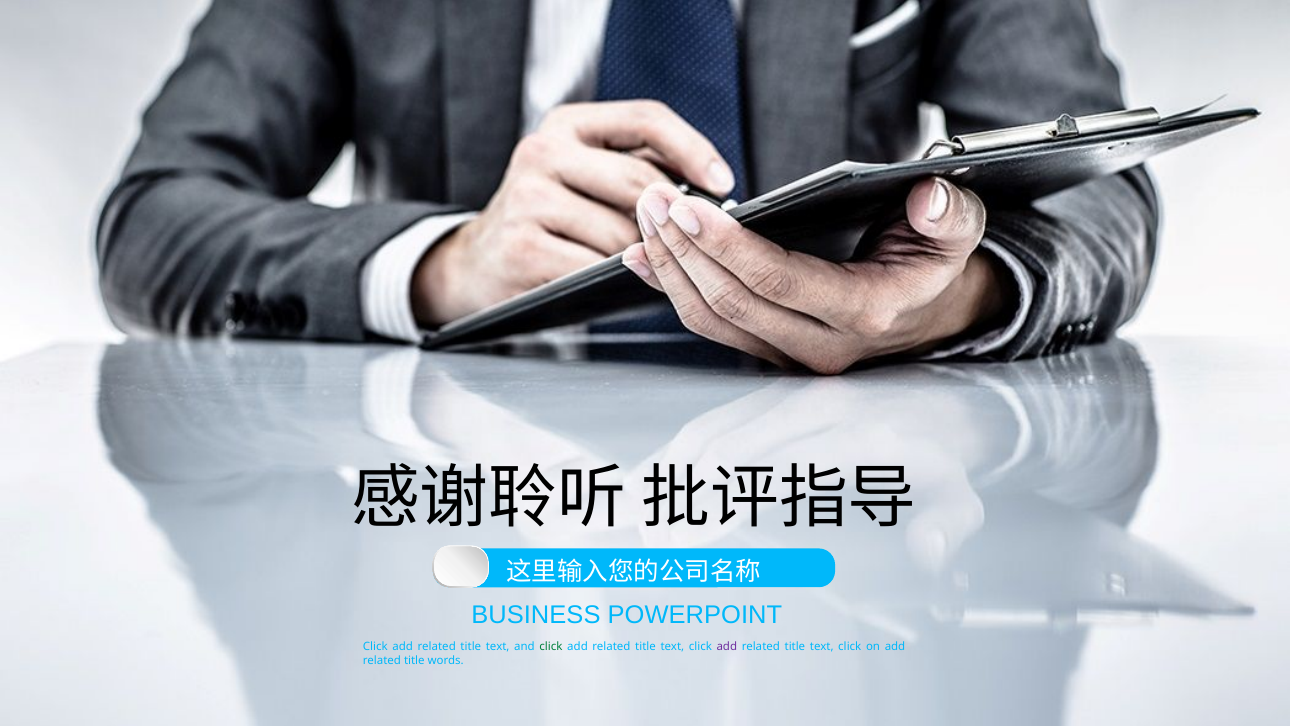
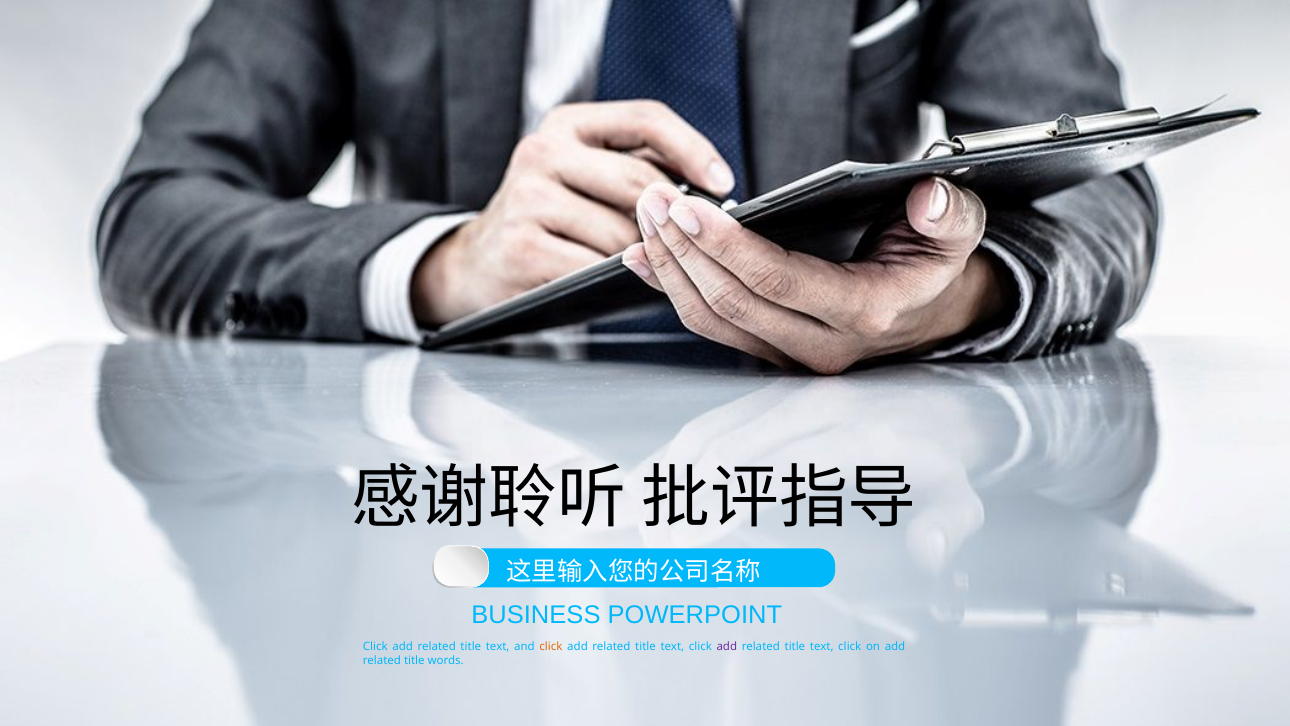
click at (551, 647) colour: green -> orange
